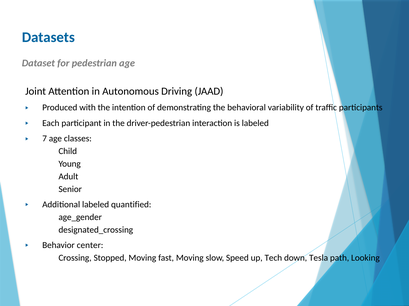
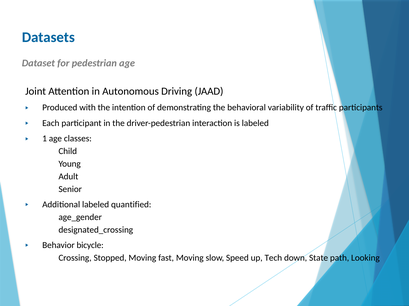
7: 7 -> 1
center: center -> bicycle
Tesla: Tesla -> State
